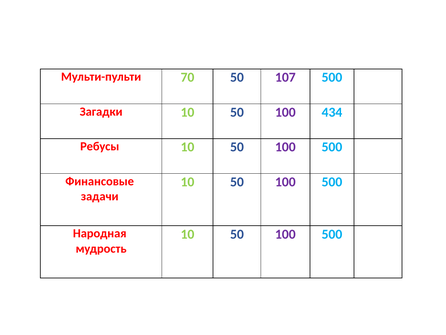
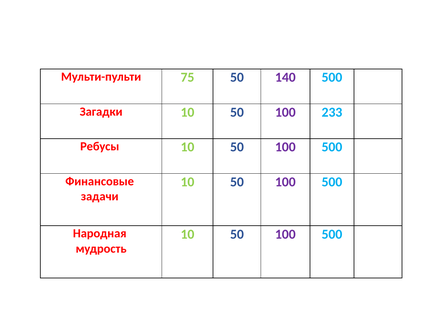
70: 70 -> 75
107: 107 -> 140
434: 434 -> 233
